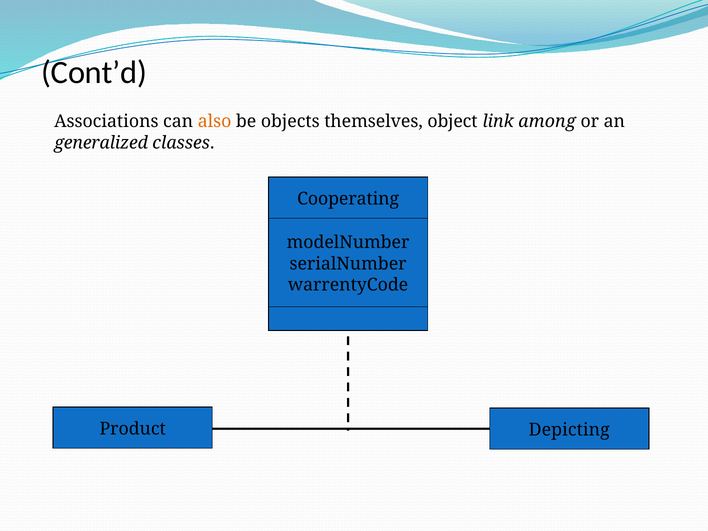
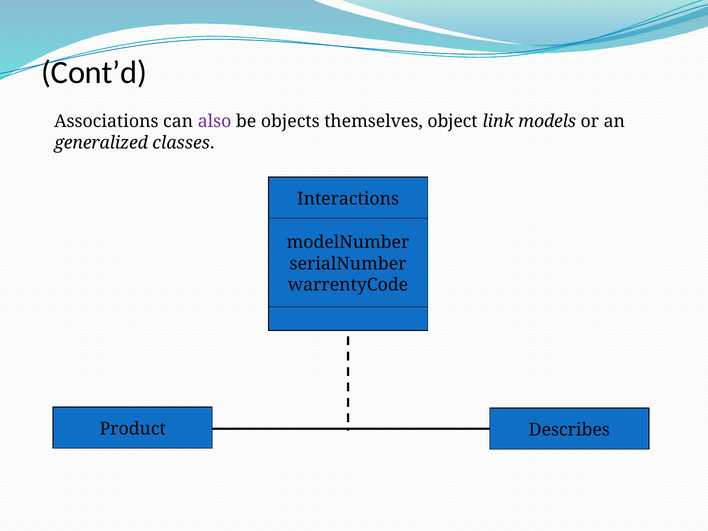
also colour: orange -> purple
among: among -> models
Cooperating: Cooperating -> Interactions
Depicting: Depicting -> Describes
